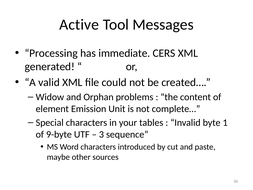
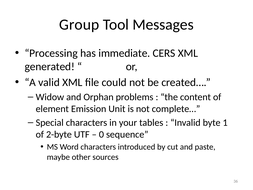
Active: Active -> Group
9-byte: 9-byte -> 2-byte
3: 3 -> 0
